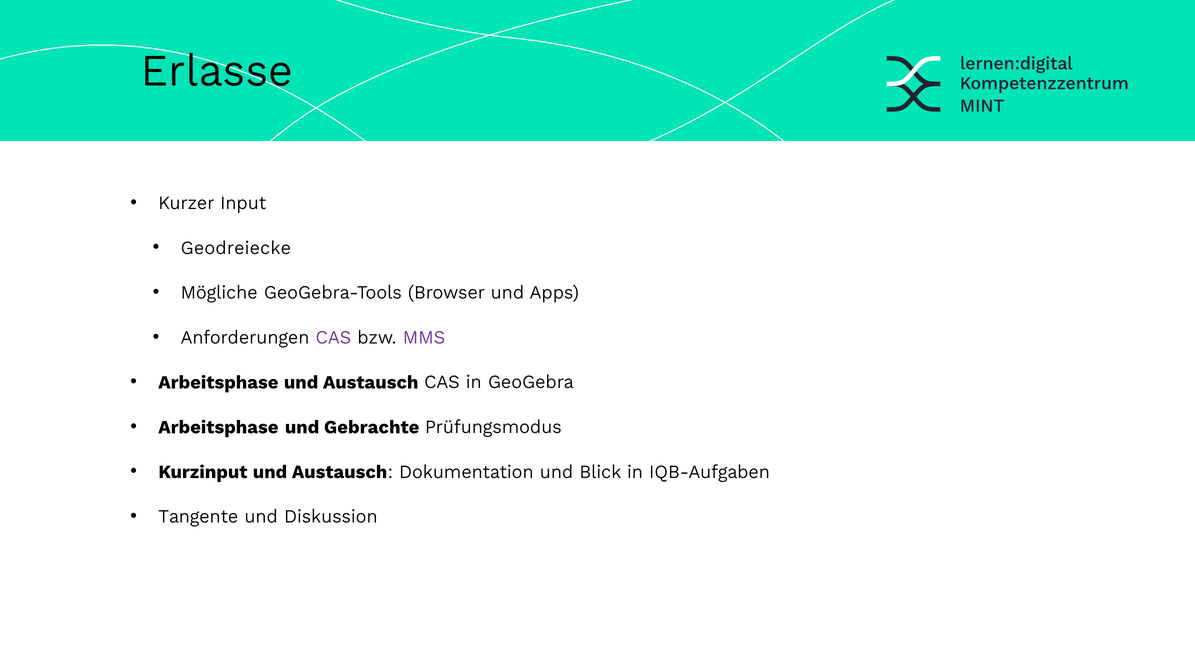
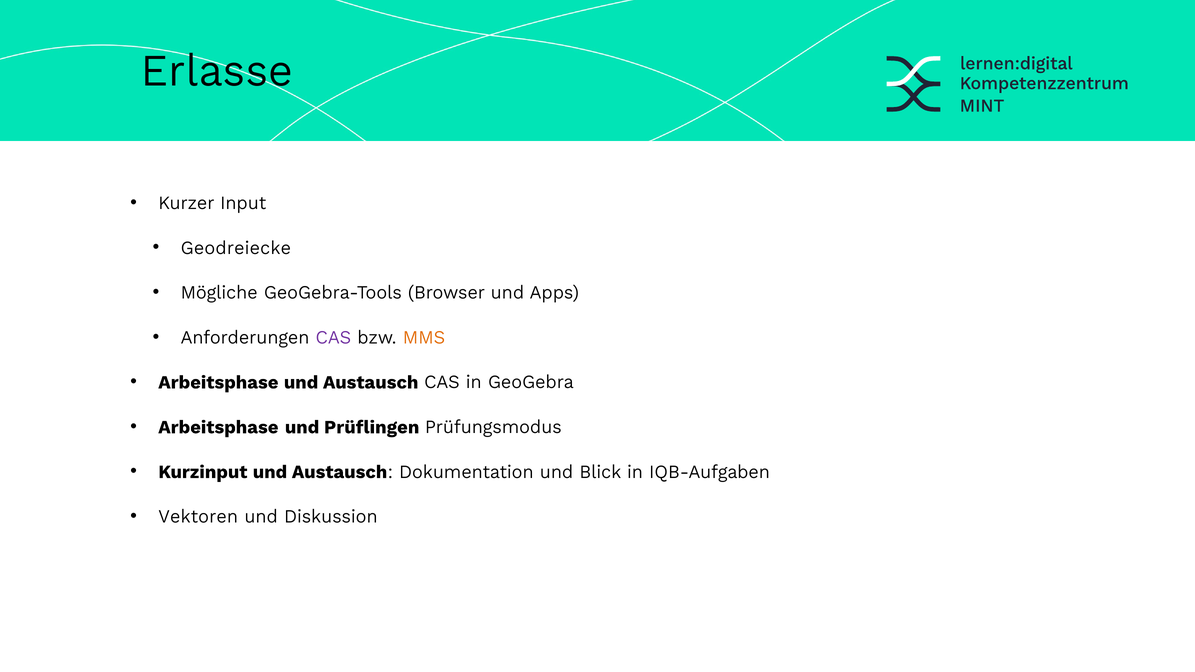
MMS colour: purple -> orange
Gebrachte: Gebrachte -> Prüflingen
Tangente: Tangente -> Vektoren
